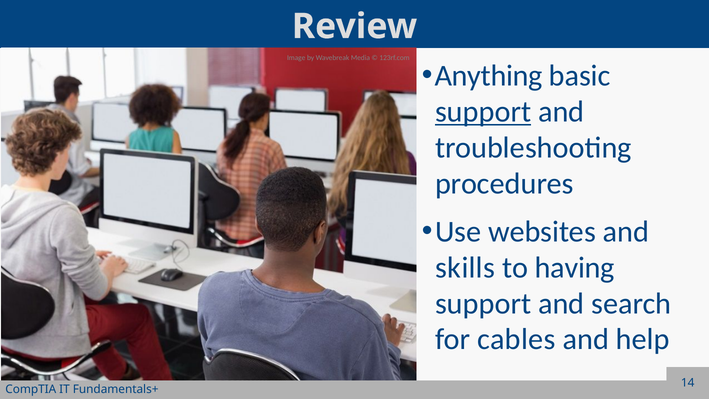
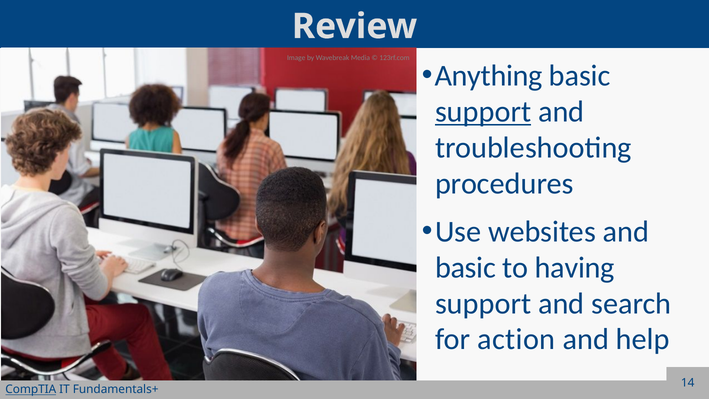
skills at (465, 267): skills -> basic
cables: cables -> action
CompTIA underline: none -> present
